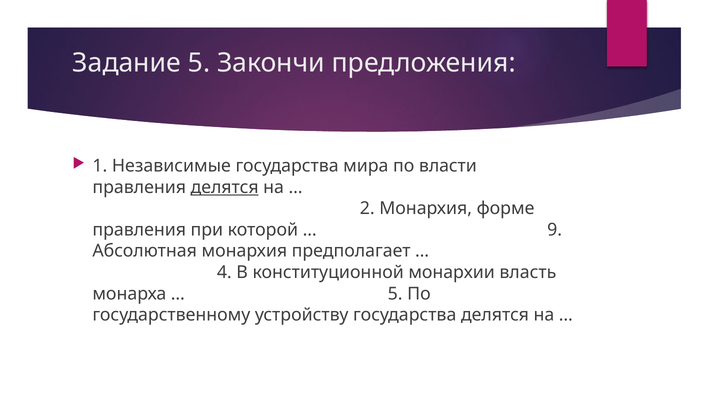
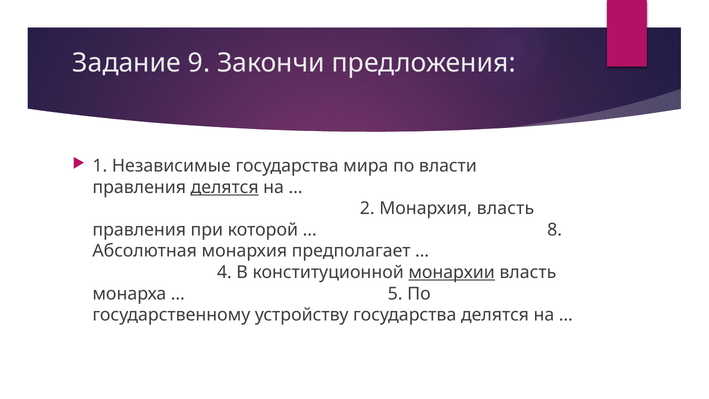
Задание 5: 5 -> 9
Монархия форме: форме -> власть
9: 9 -> 8
монархии underline: none -> present
